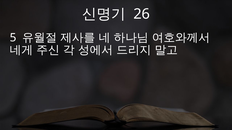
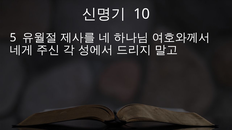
26: 26 -> 10
